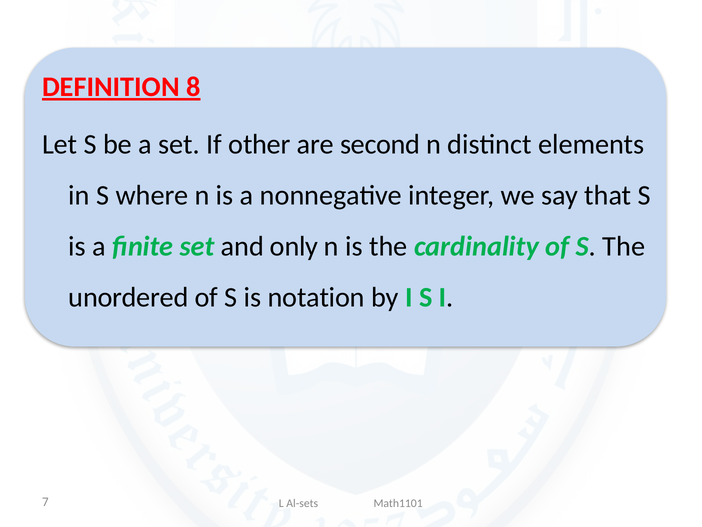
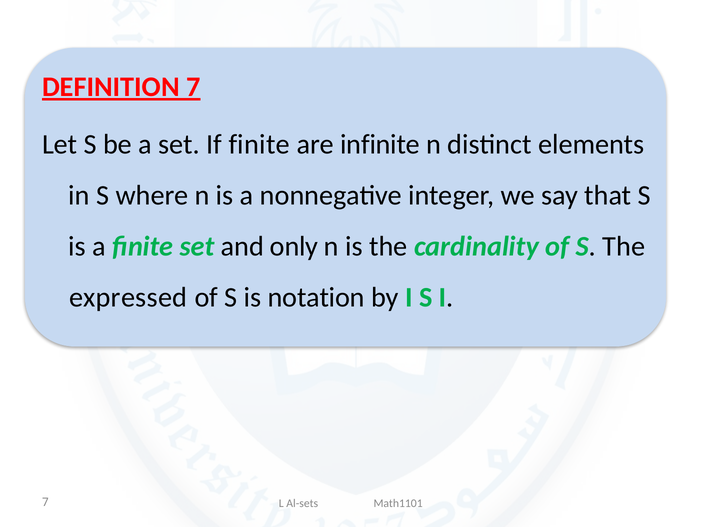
DEFINITION 8: 8 -> 7
If other: other -> finite
second: second -> infinite
unordered: unordered -> expressed
